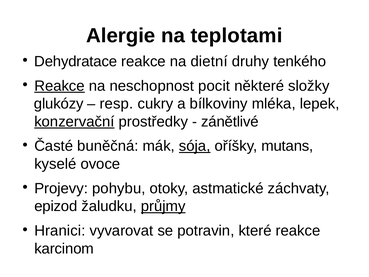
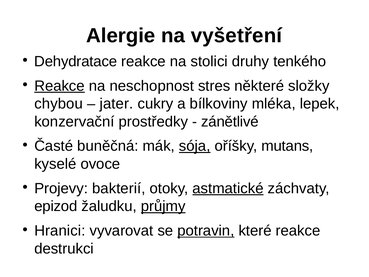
teplotami: teplotami -> vyšetření
dietní: dietní -> stolici
pocit: pocit -> stres
glukózy: glukózy -> chybou
resp: resp -> jater
konzervační underline: present -> none
pohybu: pohybu -> bakterií
astmatické underline: none -> present
potravin underline: none -> present
karcinom: karcinom -> destrukci
